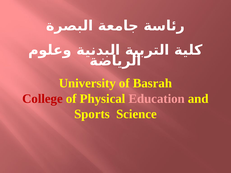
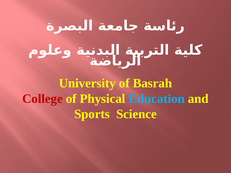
Education colour: pink -> light blue
